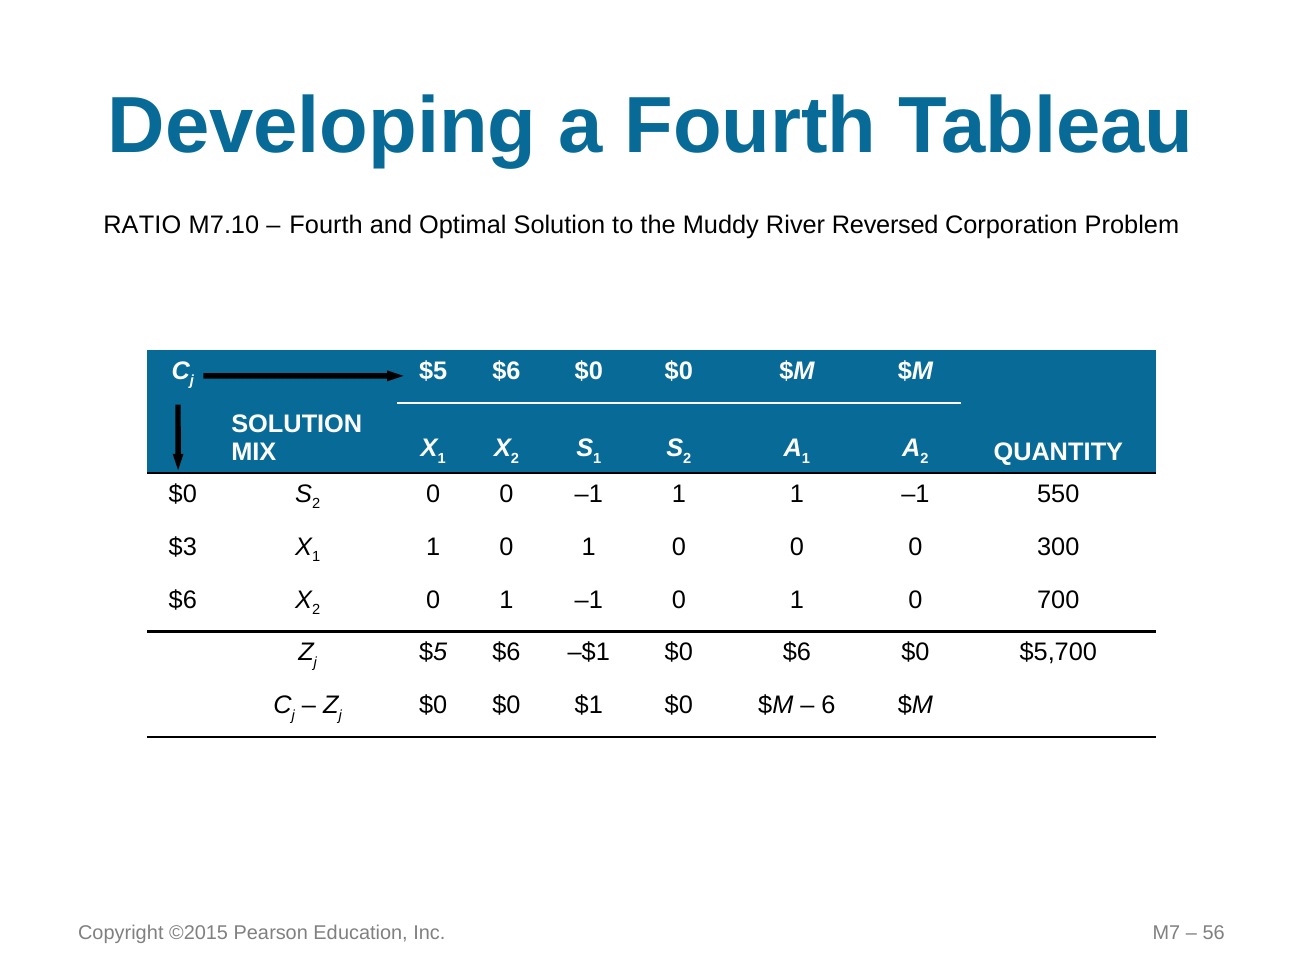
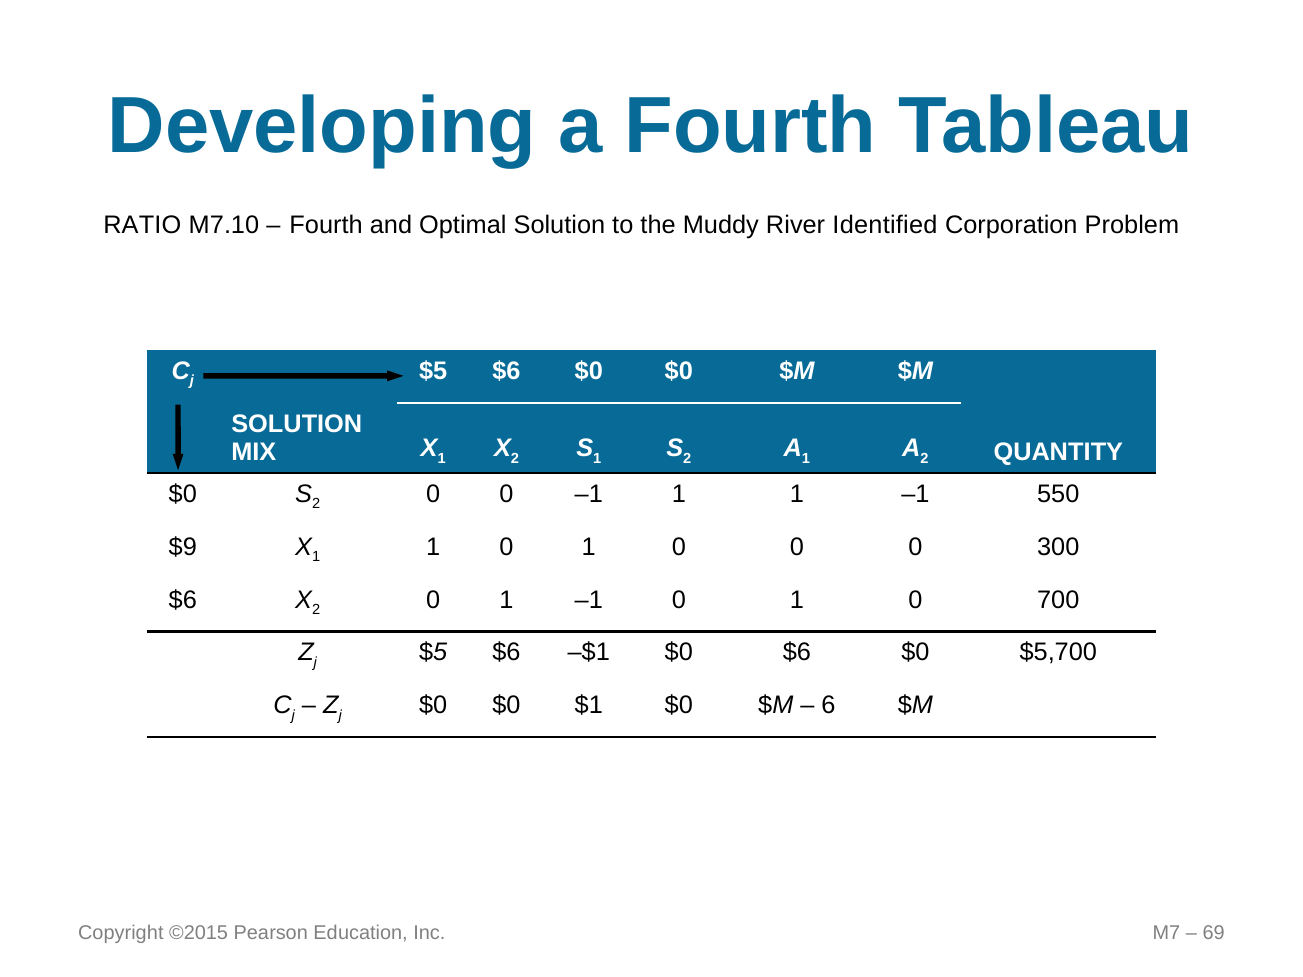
Reversed: Reversed -> Identified
$3: $3 -> $9
56: 56 -> 69
